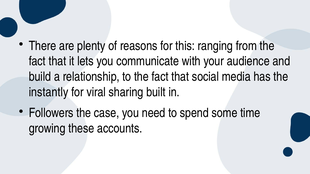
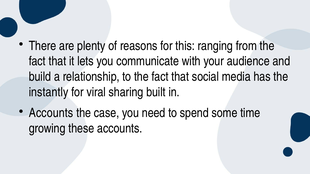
Followers at (51, 113): Followers -> Accounts
